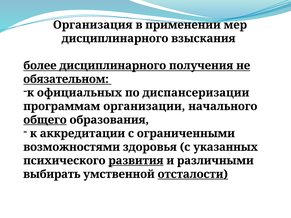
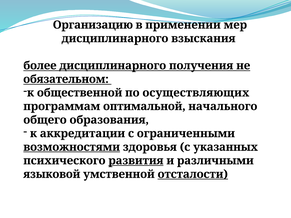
Организация: Организация -> Организацию
официальных: официальных -> общественной
диспансеризации: диспансеризации -> осуществляющих
организации: организации -> оптимальной
общего underline: present -> none
возможностями underline: none -> present
выбирать: выбирать -> языковой
